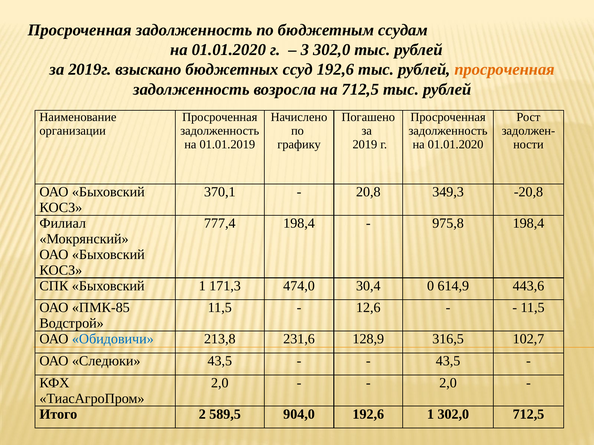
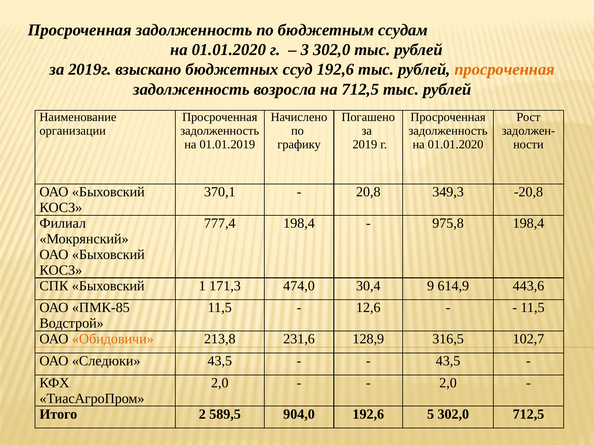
0: 0 -> 9
Обидовичи colour: blue -> orange
192,6 1: 1 -> 5
